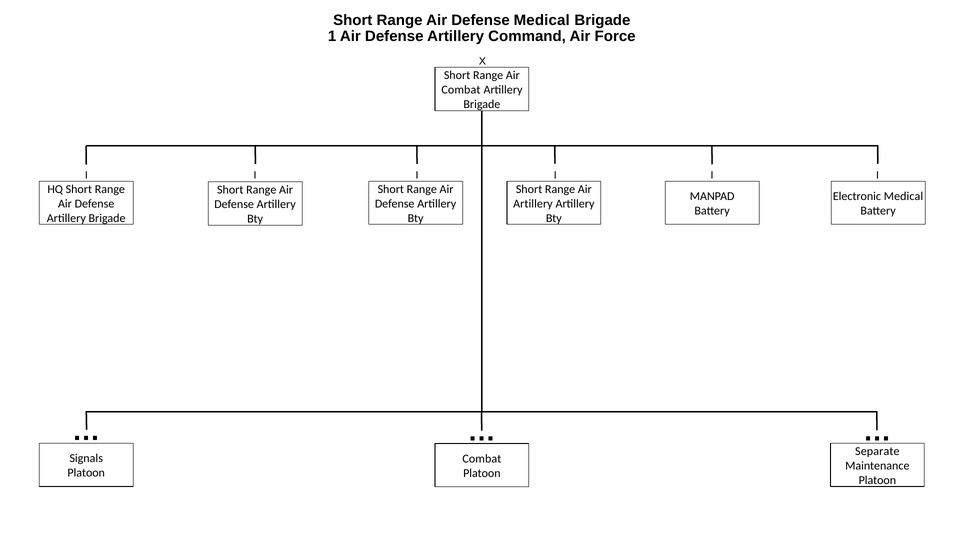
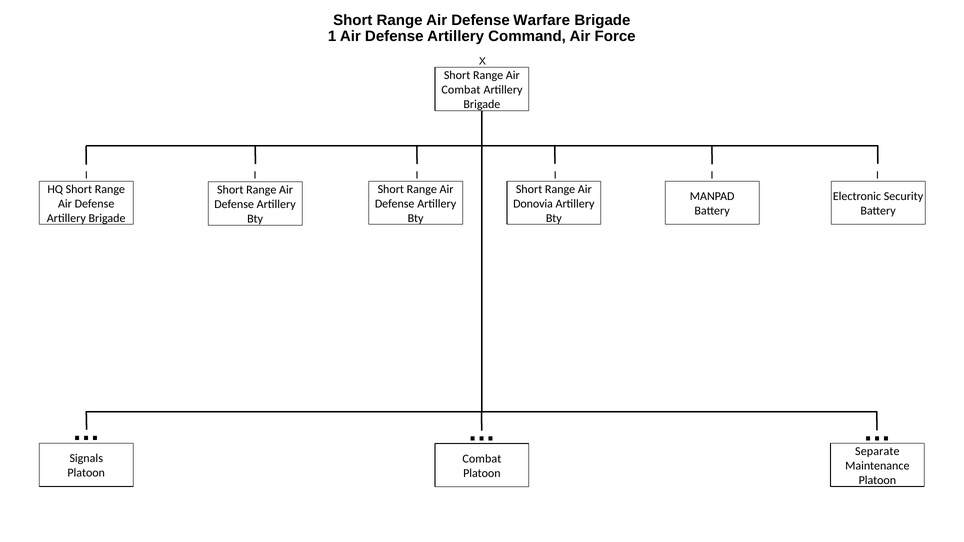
Defense Medical: Medical -> Warfare
Electronic Medical: Medical -> Security
Artillery at (533, 204): Artillery -> Donovia
